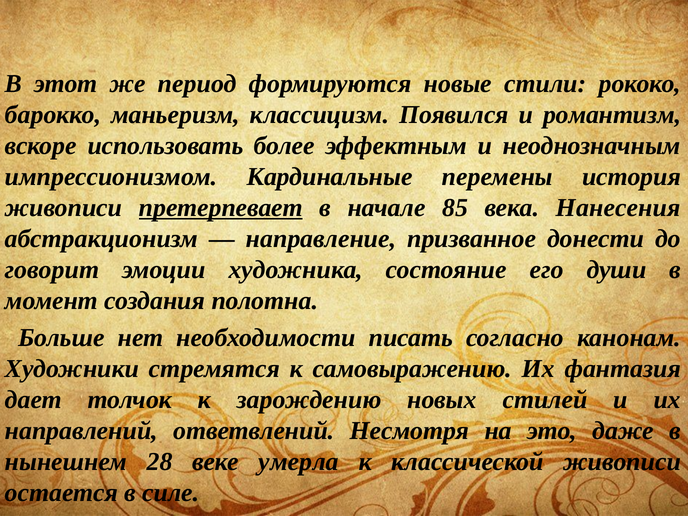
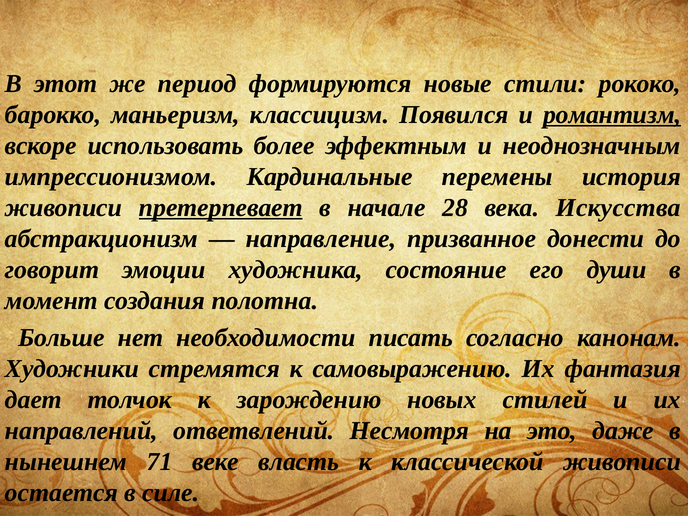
романтизм underline: none -> present
85: 85 -> 28
Нанесения: Нанесения -> Искусства
28: 28 -> 71
умерла: умерла -> власть
